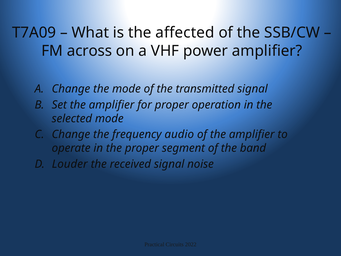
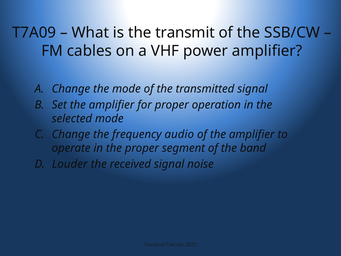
affected: affected -> transmit
across: across -> cables
